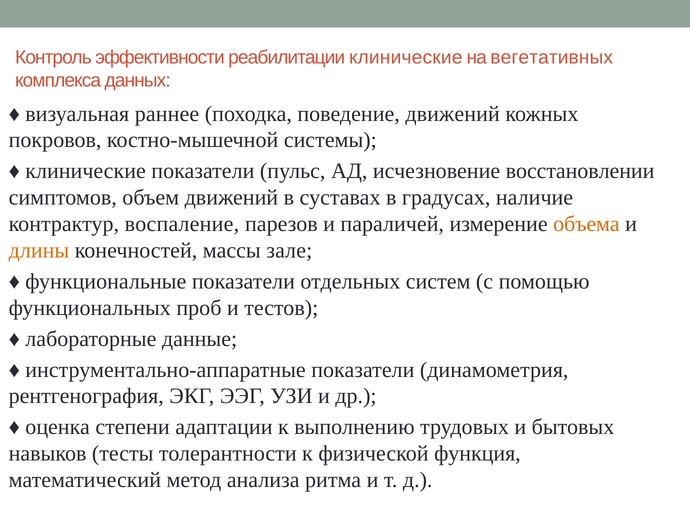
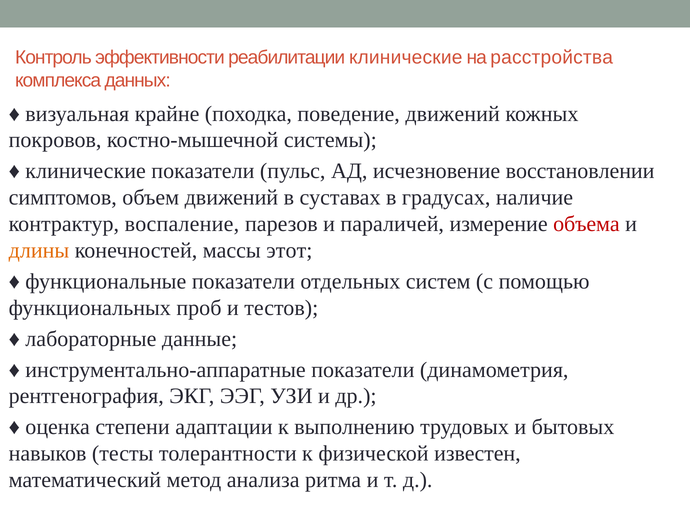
вегетативных: вегетативных -> расстройства
раннее: раннее -> крайне
объема colour: orange -> red
зале: зале -> этот
функция: функция -> известен
